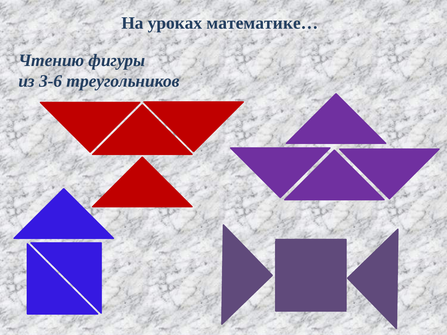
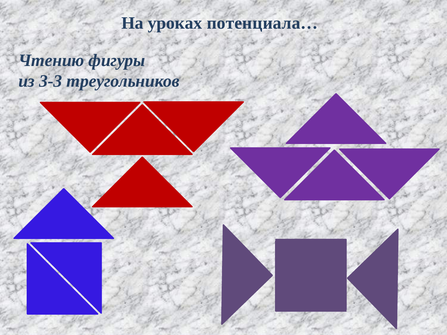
математике…: математике… -> потенциала…
3-6: 3-6 -> 3-3
